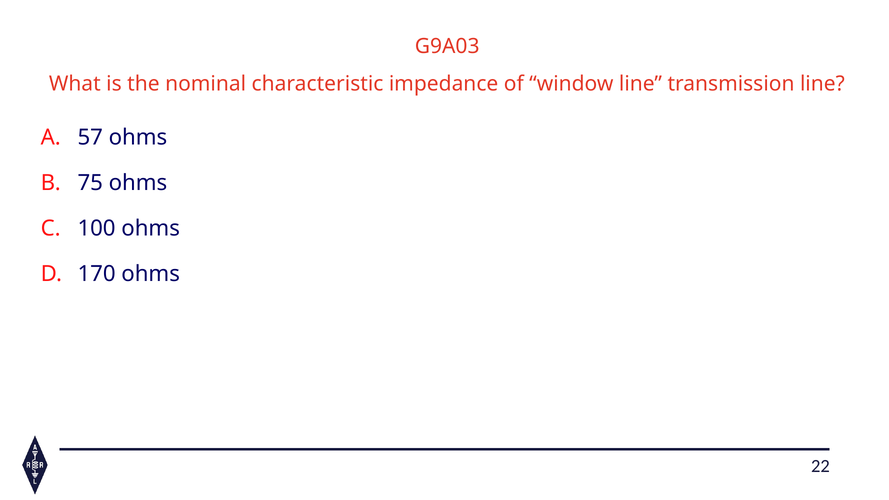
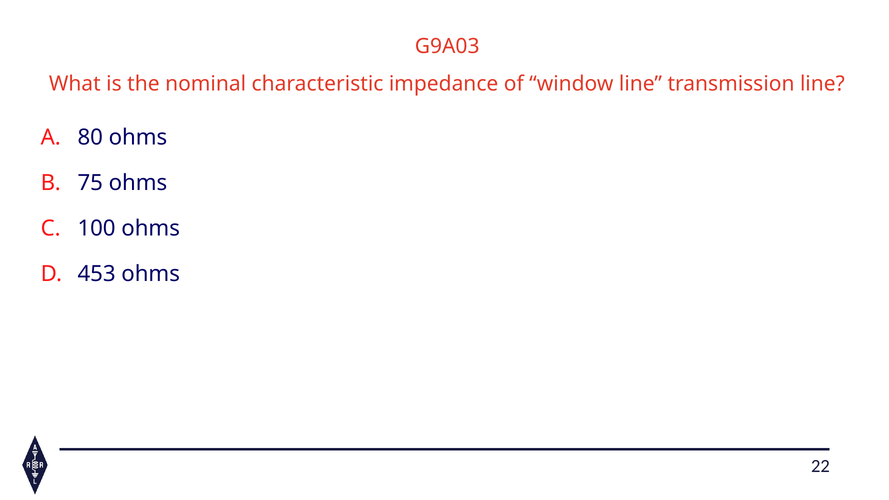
57: 57 -> 80
170: 170 -> 453
